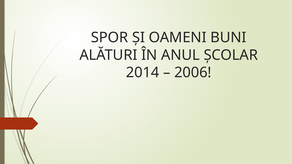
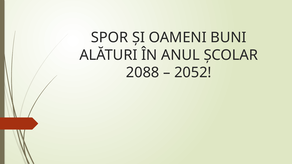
2014: 2014 -> 2088
2006: 2006 -> 2052
